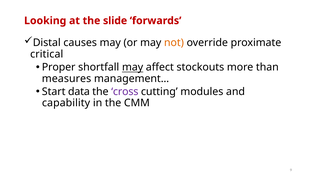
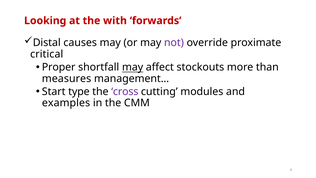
slide: slide -> with
not colour: orange -> purple
data: data -> type
capability: capability -> examples
